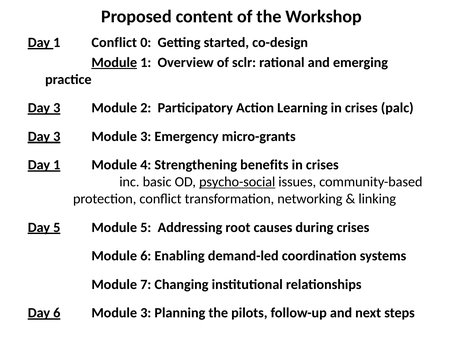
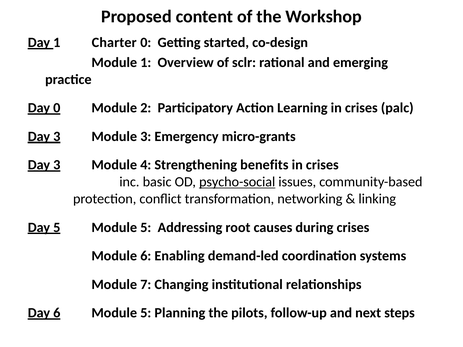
1 Conflict: Conflict -> Charter
Module at (114, 62) underline: present -> none
3 at (57, 108): 3 -> 0
1 at (57, 165): 1 -> 3
6 Module 3: 3 -> 5
